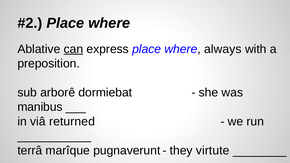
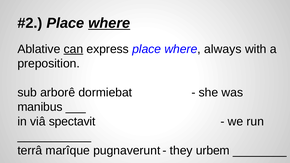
where at (109, 23) underline: none -> present
returned: returned -> spectavit
virtute: virtute -> urbem
